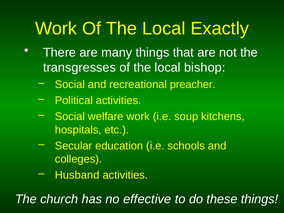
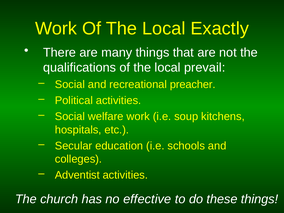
transgresses: transgresses -> qualifications
bishop: bishop -> prevail
Husband: Husband -> Adventist
